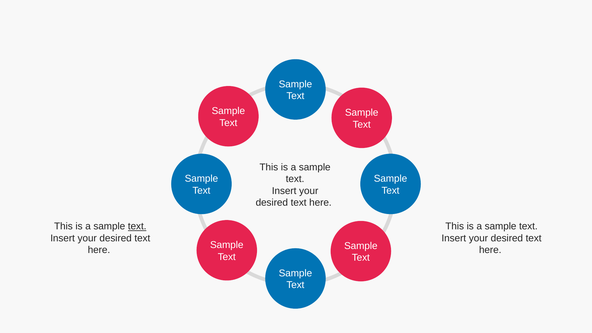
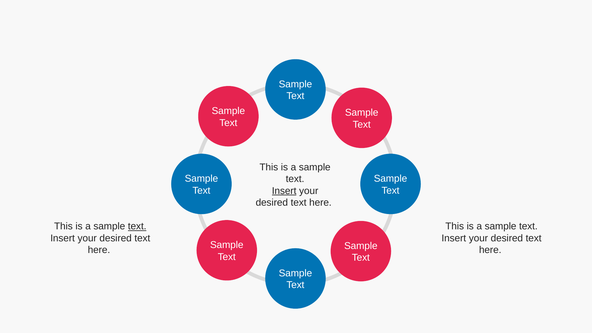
Insert at (284, 191) underline: none -> present
